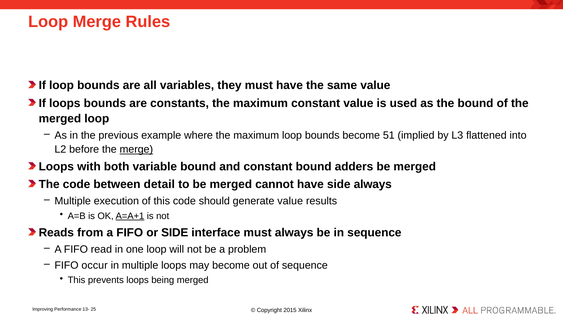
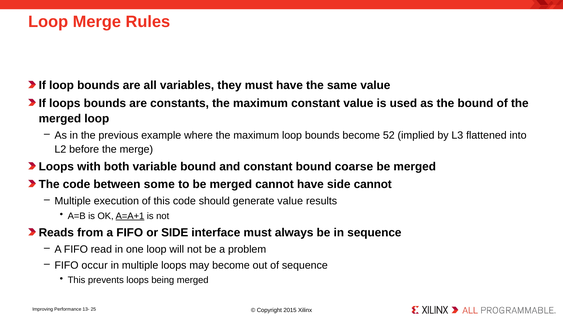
51: 51 -> 52
merge at (136, 149) underline: present -> none
adders: adders -> coarse
detail: detail -> some
side always: always -> cannot
